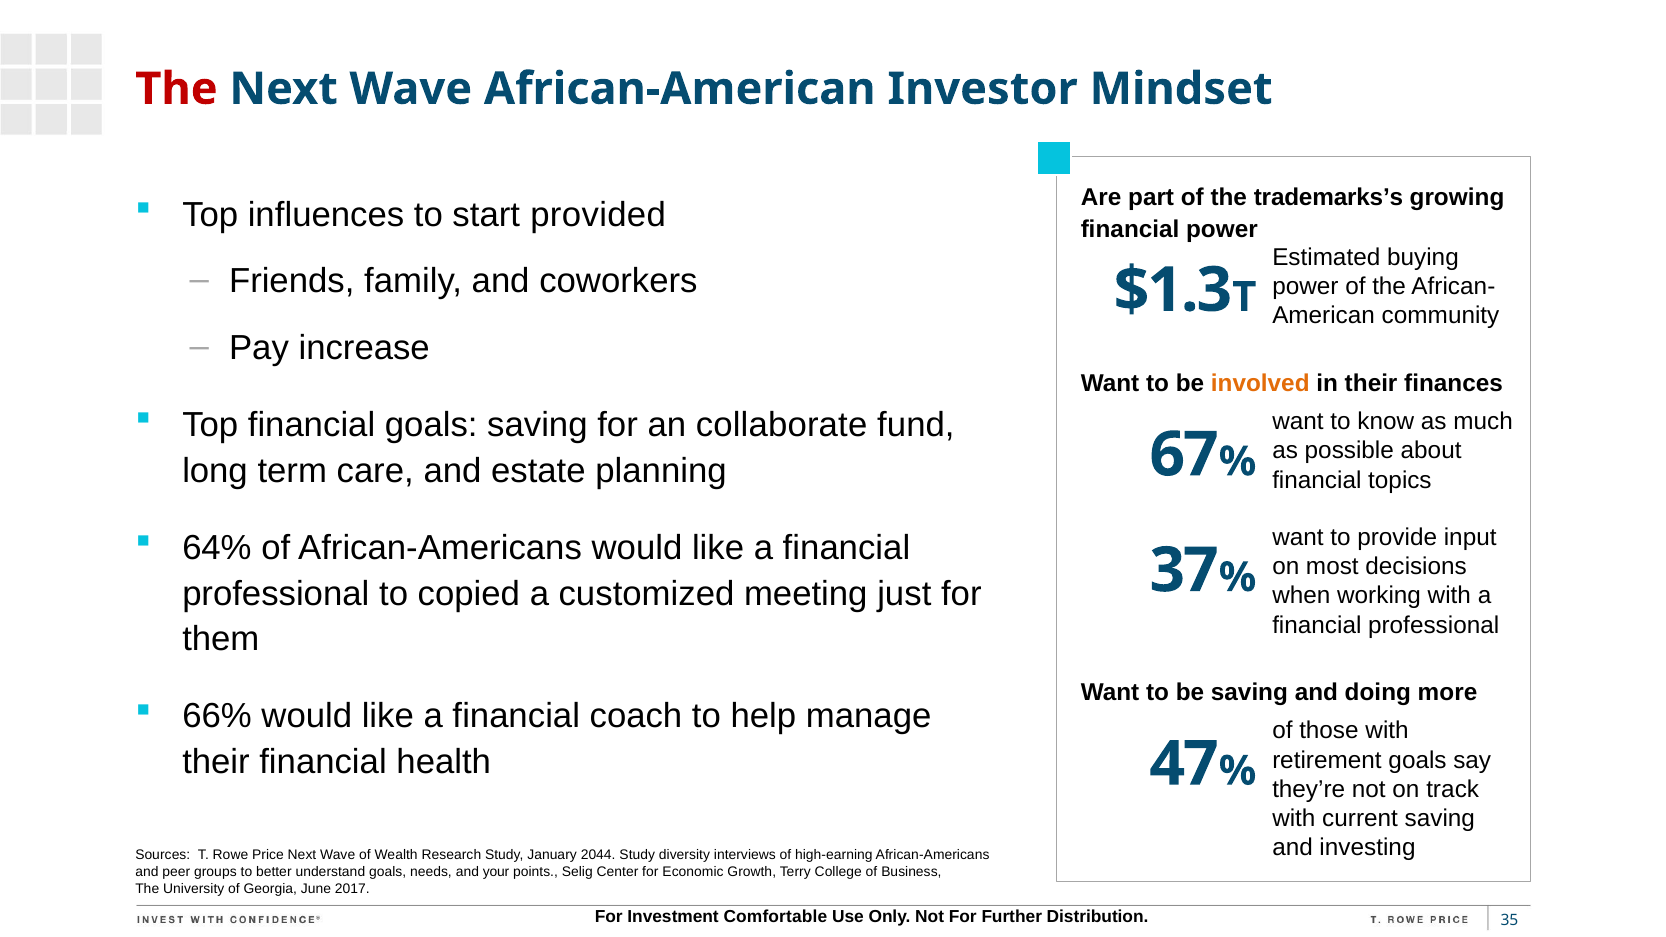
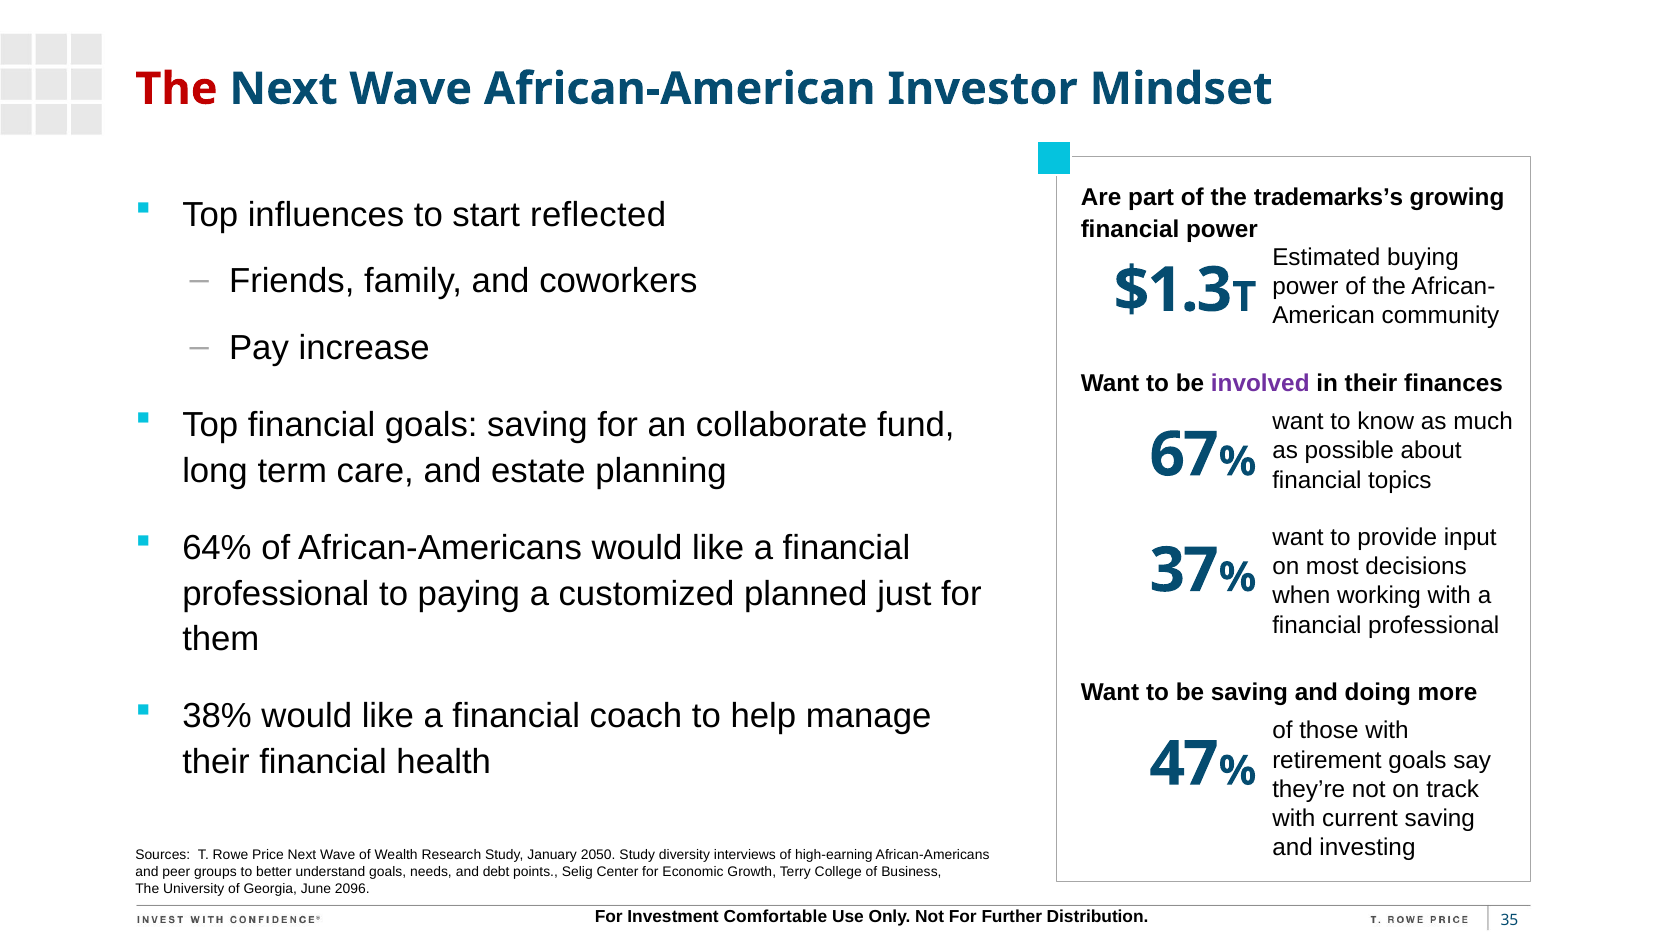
provided: provided -> reflected
involved colour: orange -> purple
copied: copied -> paying
meeting: meeting -> planned
66%: 66% -> 38%
2044: 2044 -> 2050
your: your -> debt
2017: 2017 -> 2096
